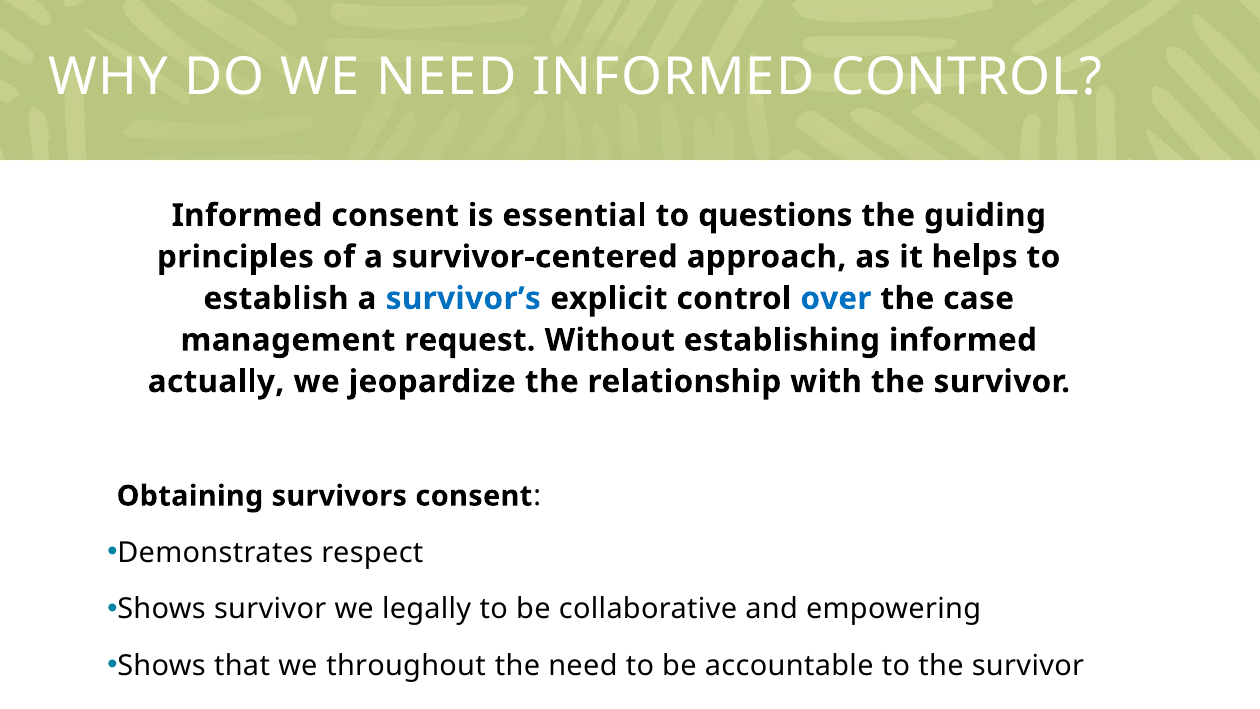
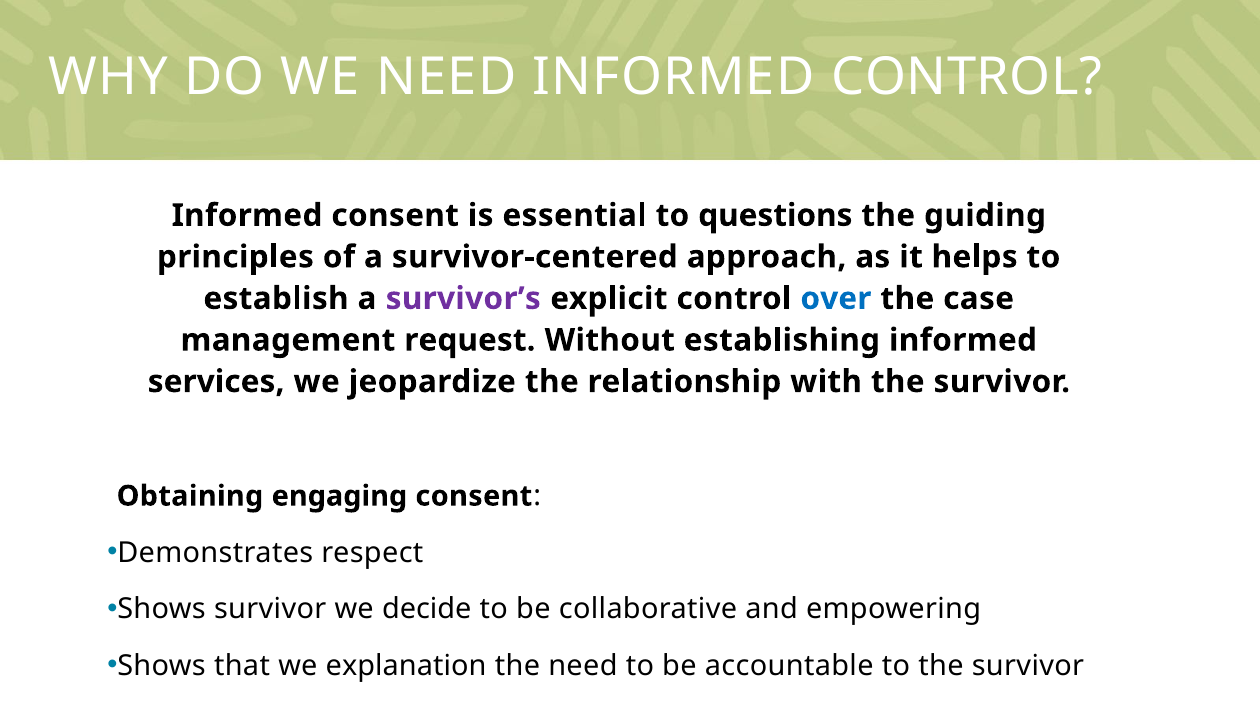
survivor’s colour: blue -> purple
actually: actually -> services
survivors: survivors -> engaging
legally: legally -> decide
throughout: throughout -> explanation
